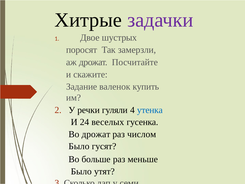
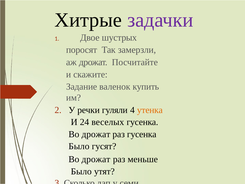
утенка colour: blue -> orange
раз числом: числом -> гусенка
больше at (96, 159): больше -> дрожат
